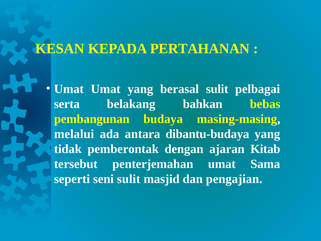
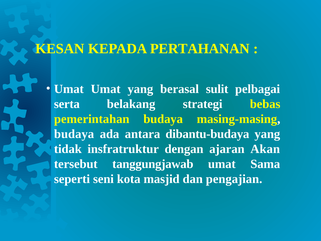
bahkan: bahkan -> strategi
pembangunan: pembangunan -> pemerintahan
melalui at (74, 134): melalui -> budaya
pemberontak: pemberontak -> insfratruktur
Kitab: Kitab -> Akan
penterjemahan: penterjemahan -> tanggungjawab
seni sulit: sulit -> kota
